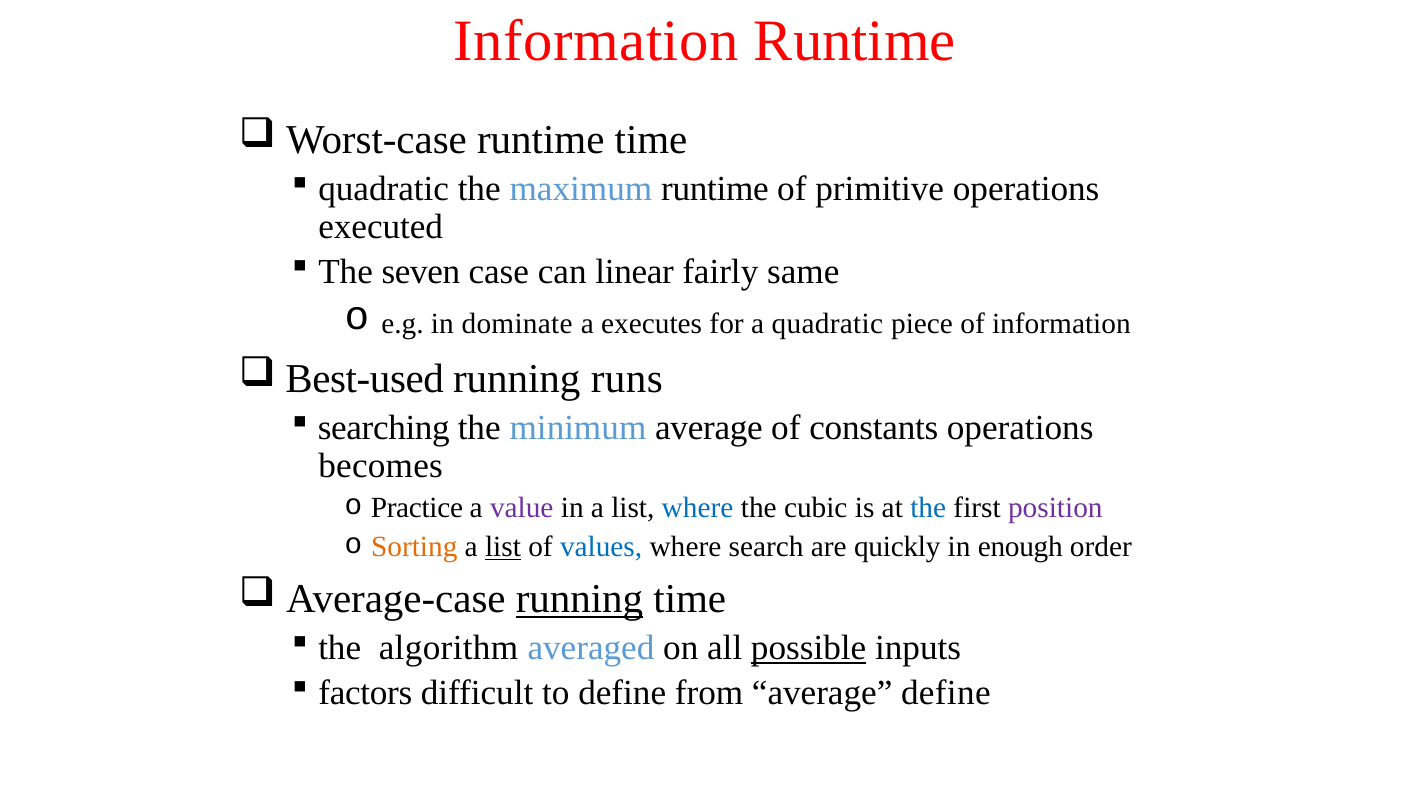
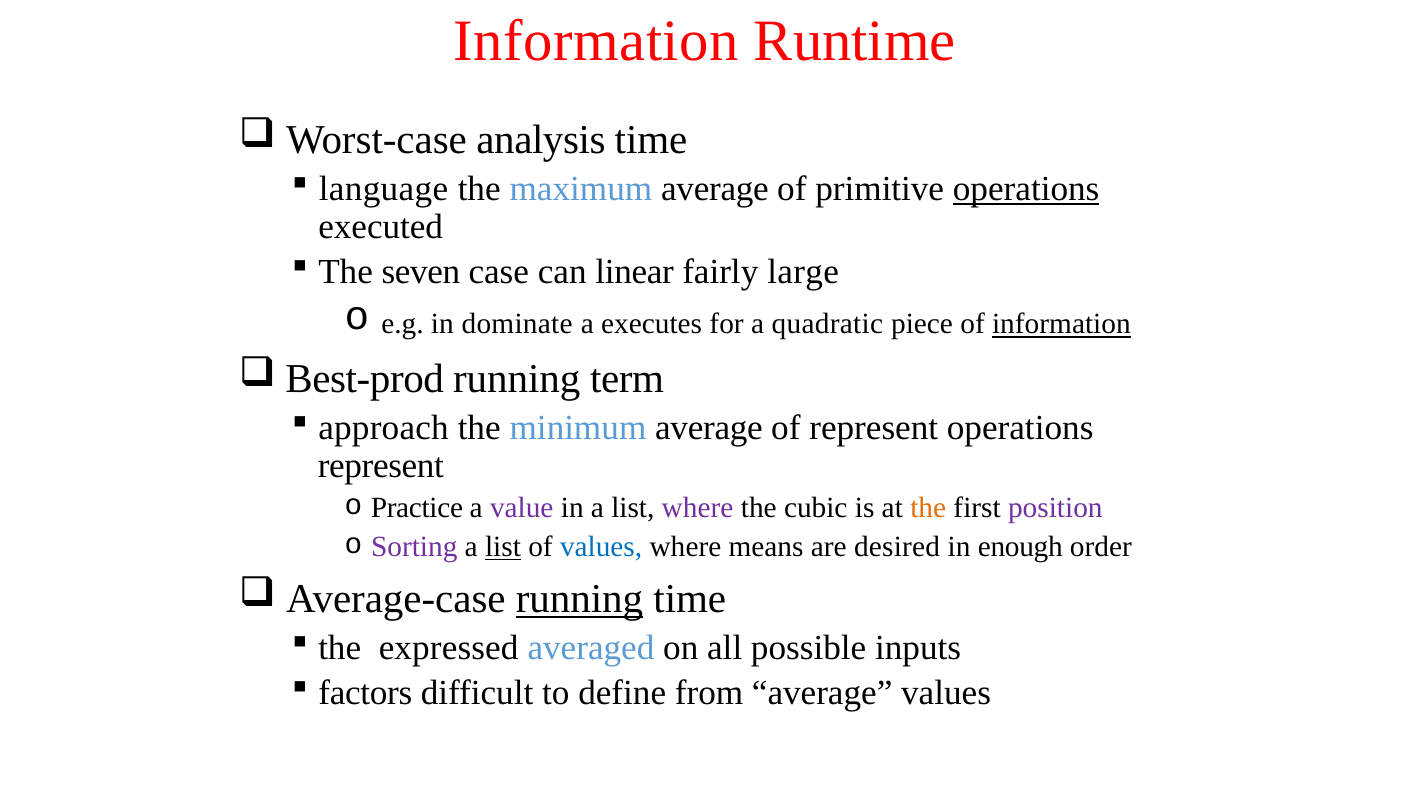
Worst-case runtime: runtime -> analysis
quadratic at (384, 189): quadratic -> language
maximum runtime: runtime -> average
operations at (1026, 189) underline: none -> present
same: same -> large
information at (1061, 324) underline: none -> present
Best-used: Best-used -> Best-prod
runs: runs -> term
searching: searching -> approach
of constants: constants -> represent
becomes at (381, 466): becomes -> represent
where at (698, 508) colour: blue -> purple
the at (928, 508) colour: blue -> orange
Sorting colour: orange -> purple
search: search -> means
quickly: quickly -> desired
algorithm: algorithm -> expressed
possible underline: present -> none
average define: define -> values
